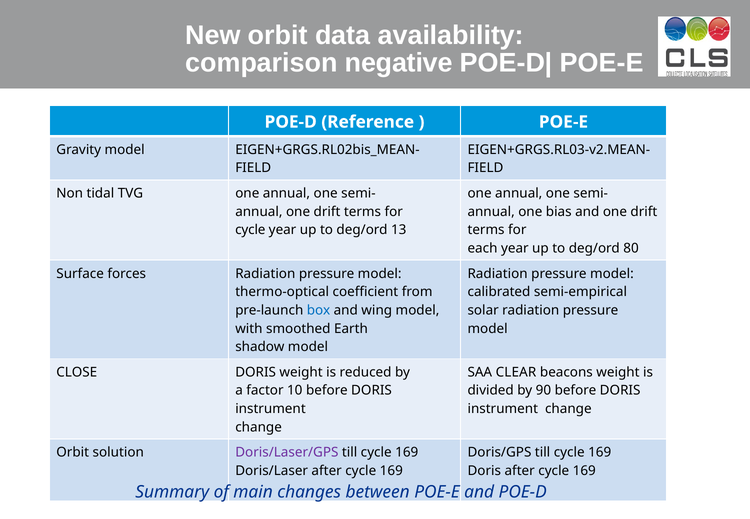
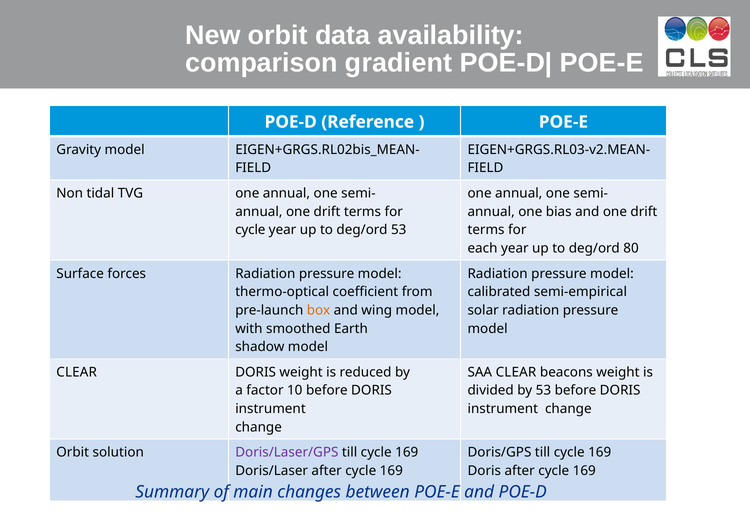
negative: negative -> gradient
deg/ord 13: 13 -> 53
box colour: blue -> orange
CLOSE at (77, 372): CLOSE -> CLEAR
by 90: 90 -> 53
